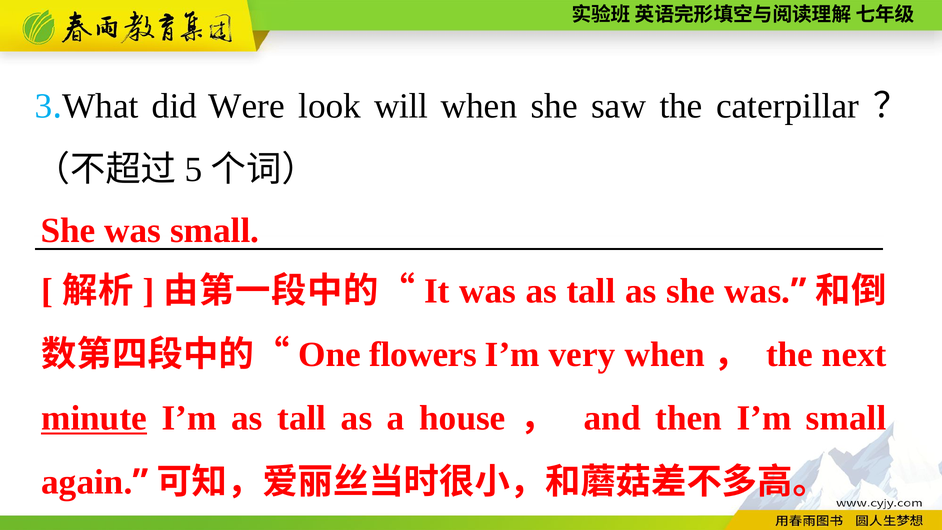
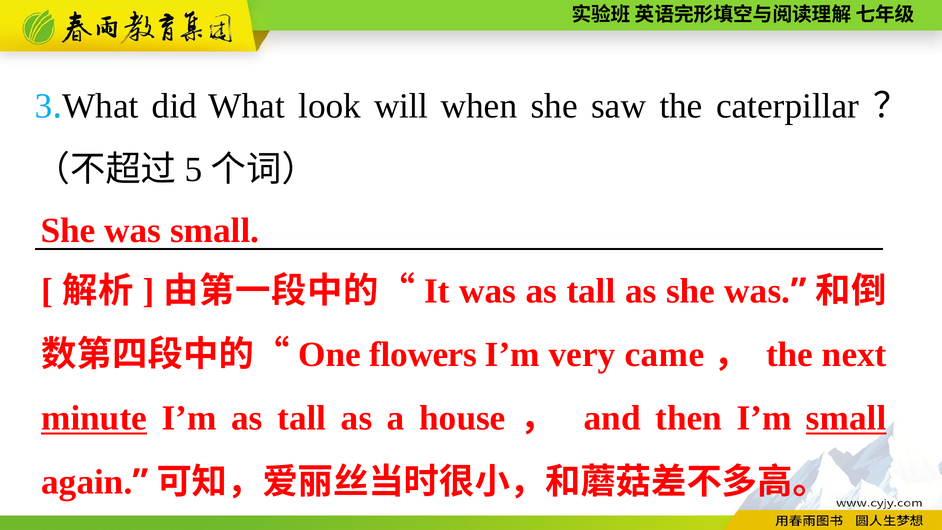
did Were: Were -> What
very when: when -> came
small at (846, 418) underline: none -> present
